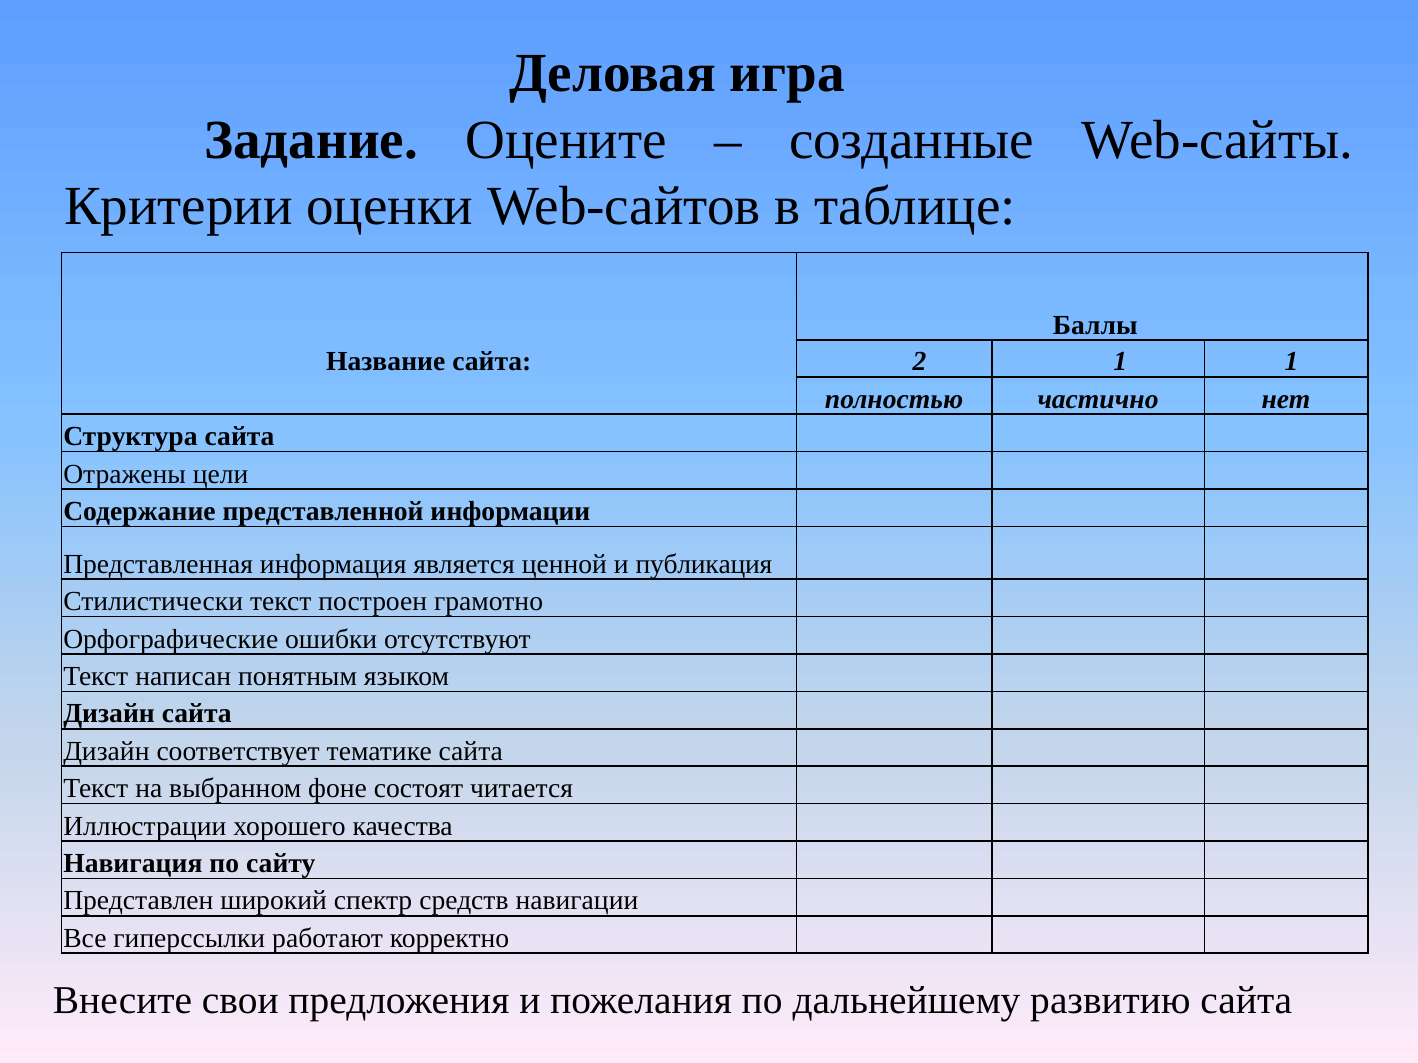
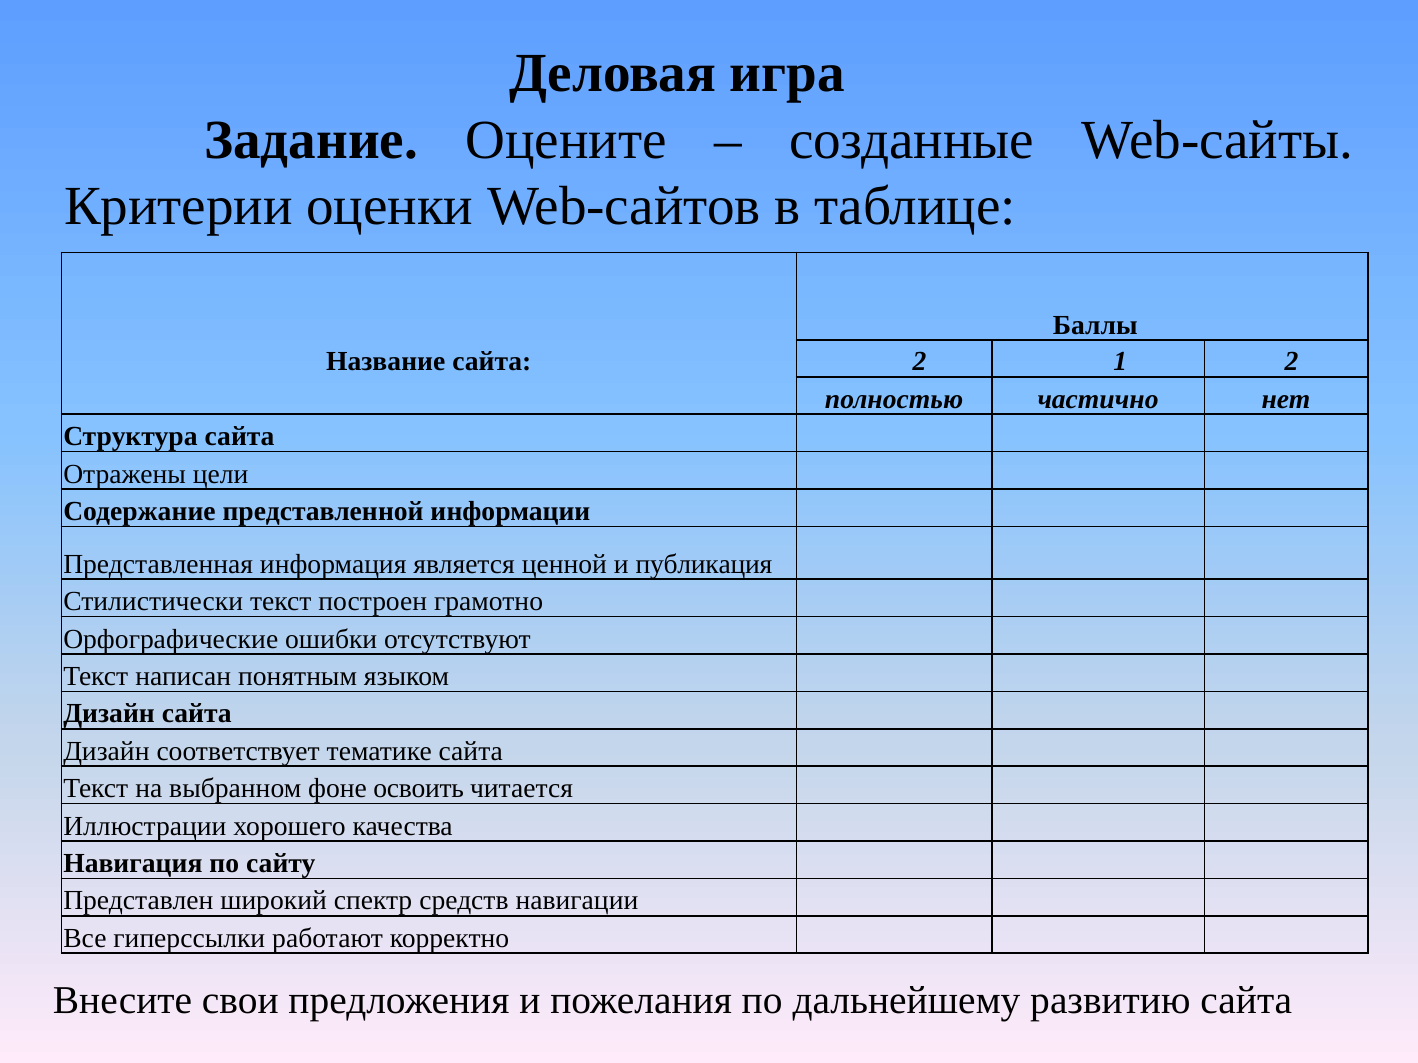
1 1: 1 -> 2
состоят: состоят -> освоить
